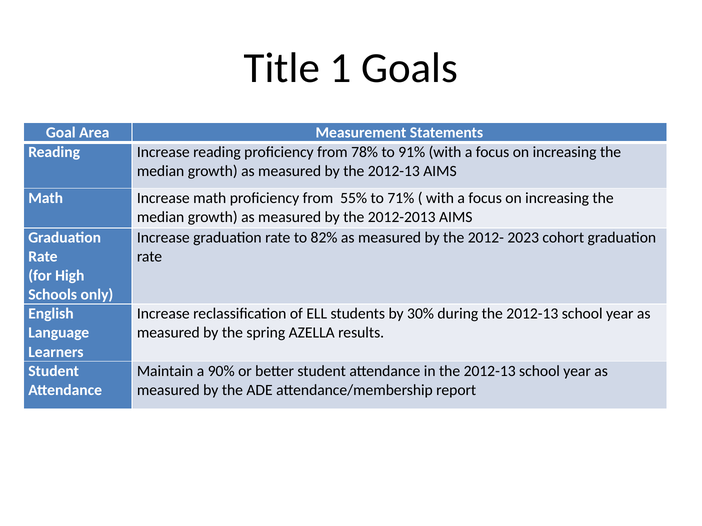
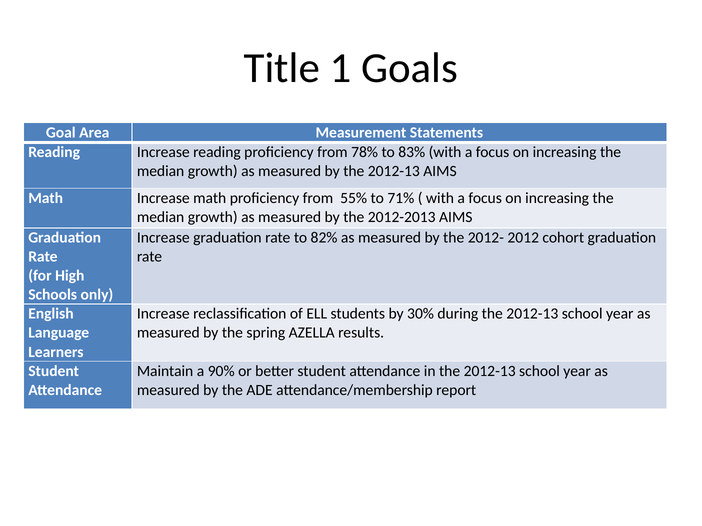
91%: 91% -> 83%
2023: 2023 -> 2012
